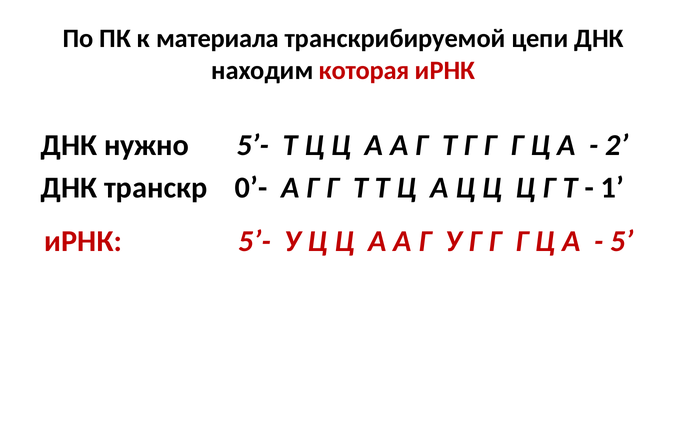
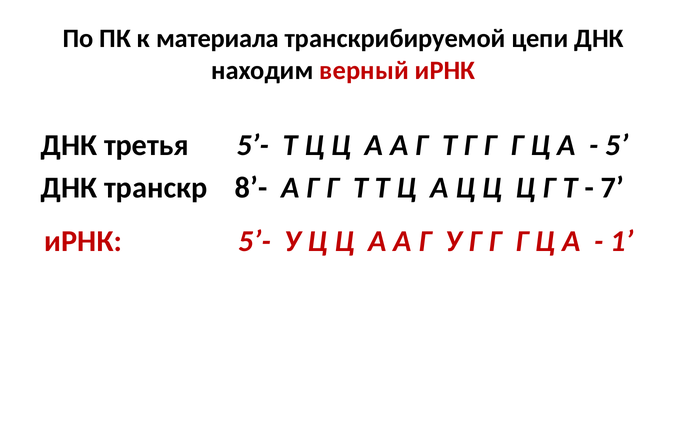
которая: которая -> верный
нужно: нужно -> третья
2: 2 -> 5
0’-: 0’- -> 8’-
1: 1 -> 7
5: 5 -> 1
